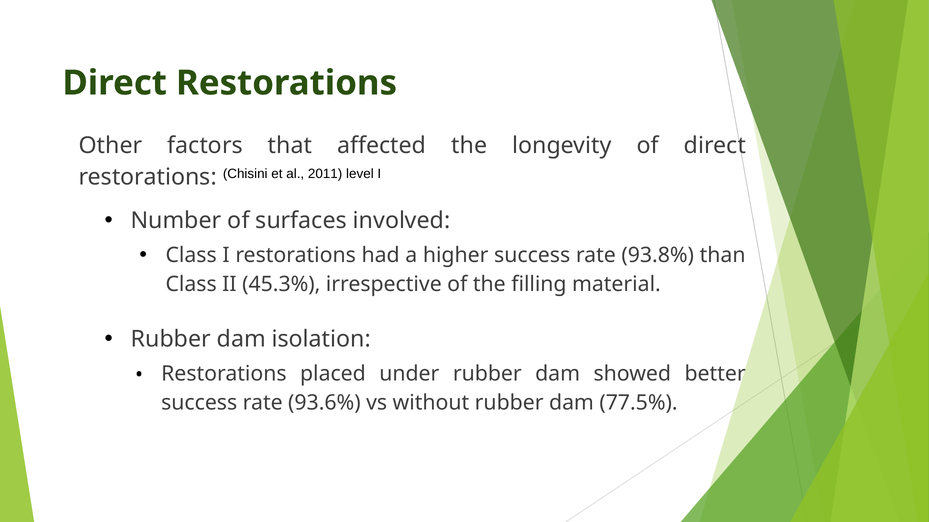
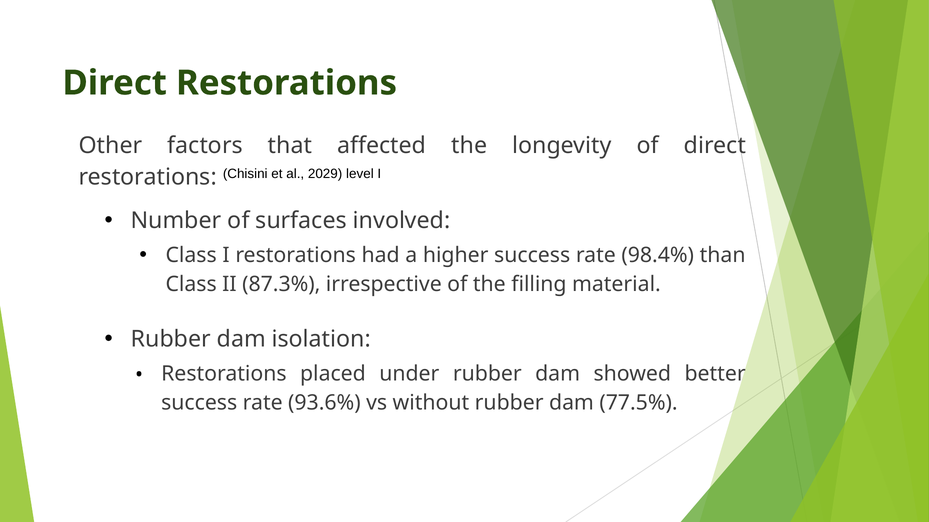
2011: 2011 -> 2029
93.8%: 93.8% -> 98.4%
45.3%: 45.3% -> 87.3%
